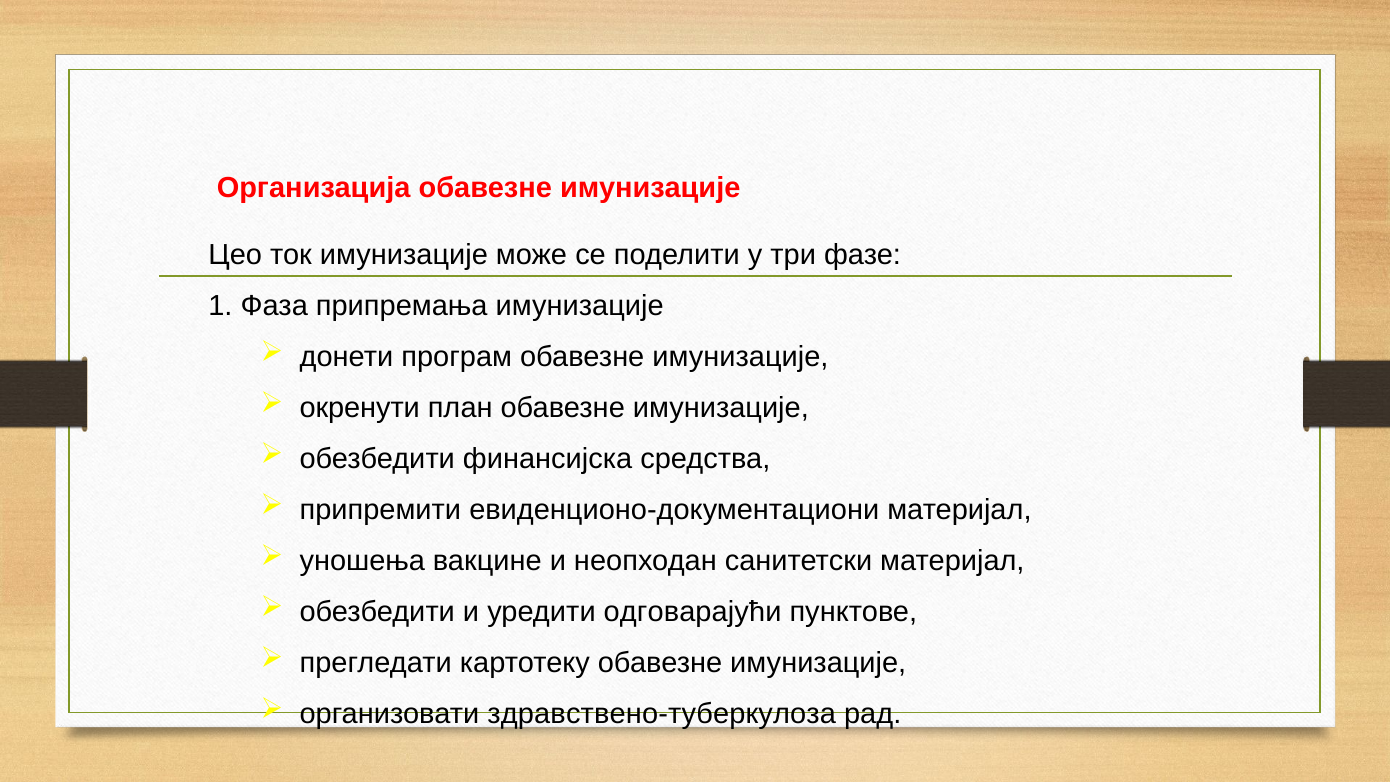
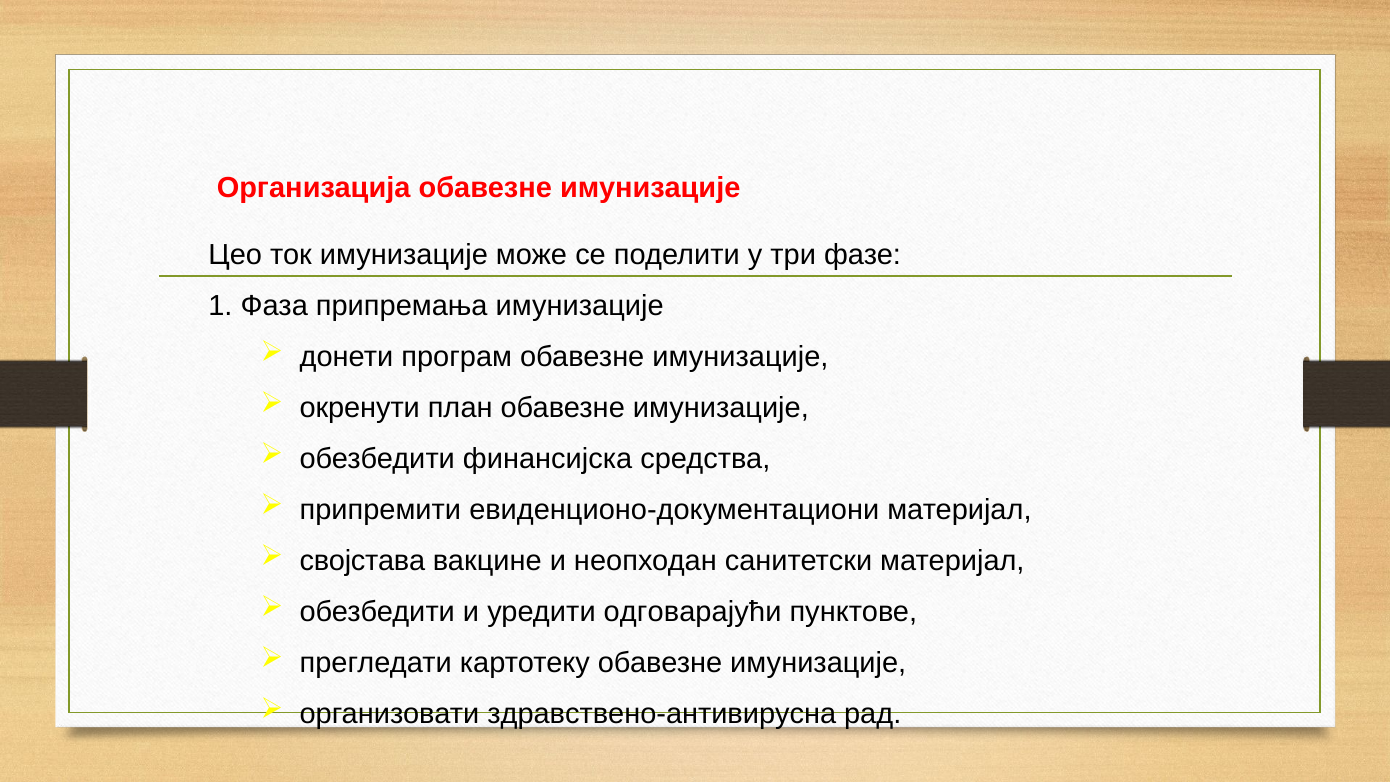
уношења: уношења -> својстава
здравствено-туберкулоза: здравствено-туберкулоза -> здравствено-антивирусна
